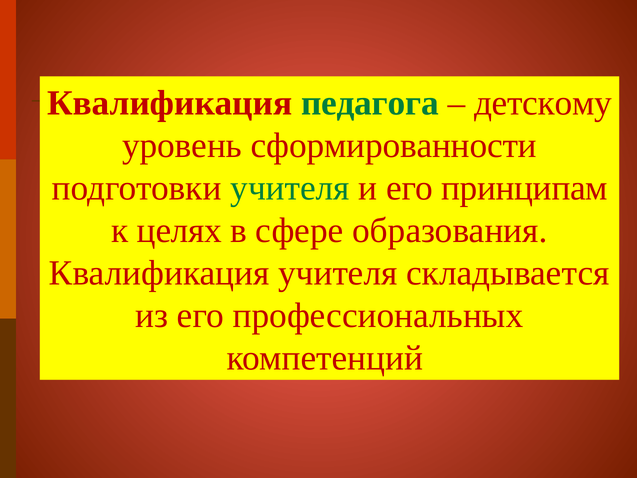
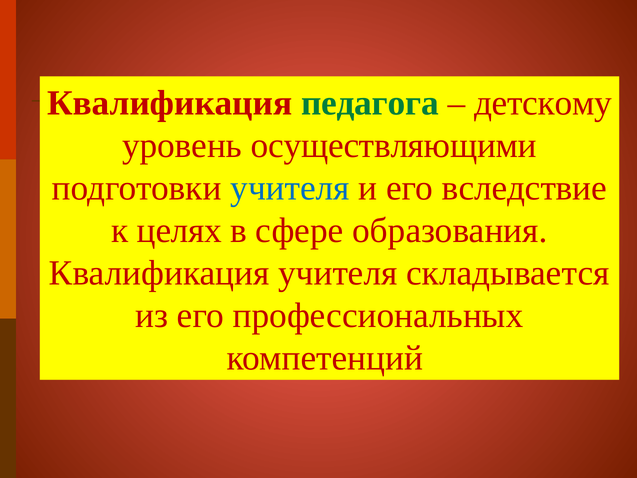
сформированности: сформированности -> осуществляющими
учителя at (290, 188) colour: green -> blue
принципам: принципам -> вследствие
